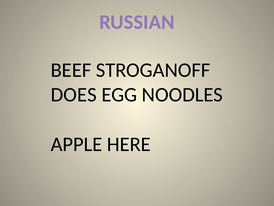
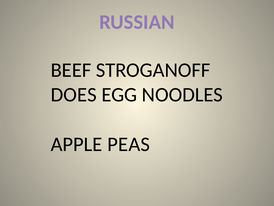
HERE: HERE -> PEAS
